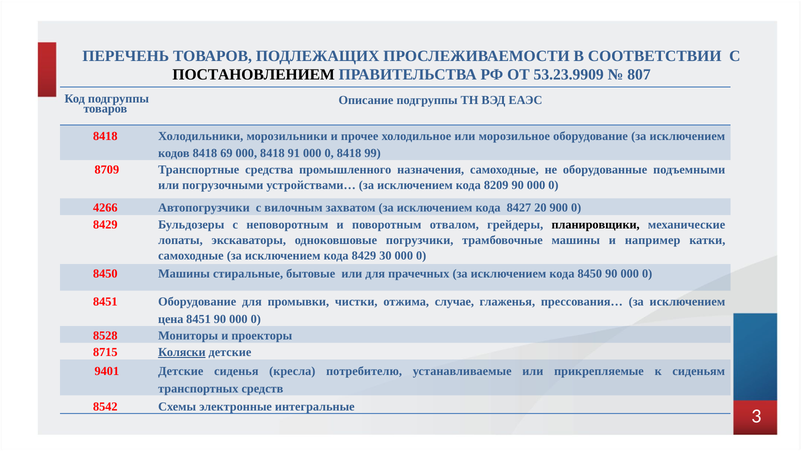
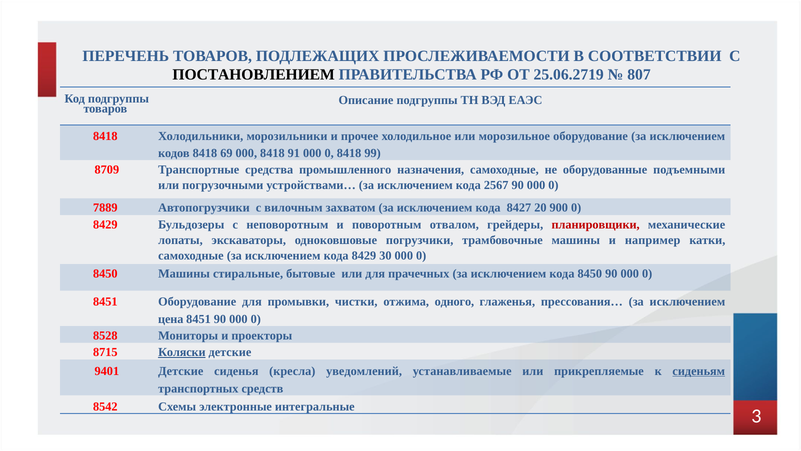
53.23.9909: 53.23.9909 -> 25.06.2719
8209: 8209 -> 2567
4266: 4266 -> 7889
планировщики colour: black -> red
случае: случае -> одного
потребителю: потребителю -> уведомлений
сиденьям underline: none -> present
